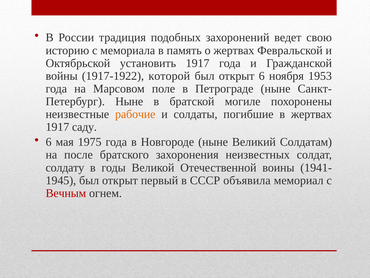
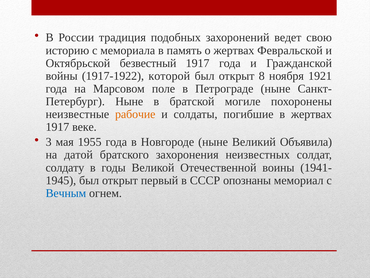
установить: установить -> безвестный
открыт 6: 6 -> 8
1953: 1953 -> 1921
саду: саду -> веке
6 at (49, 142): 6 -> 3
1975: 1975 -> 1955
Солдатам: Солдатам -> Объявила
после: после -> датой
объявила: объявила -> опознаны
Вечным colour: red -> blue
